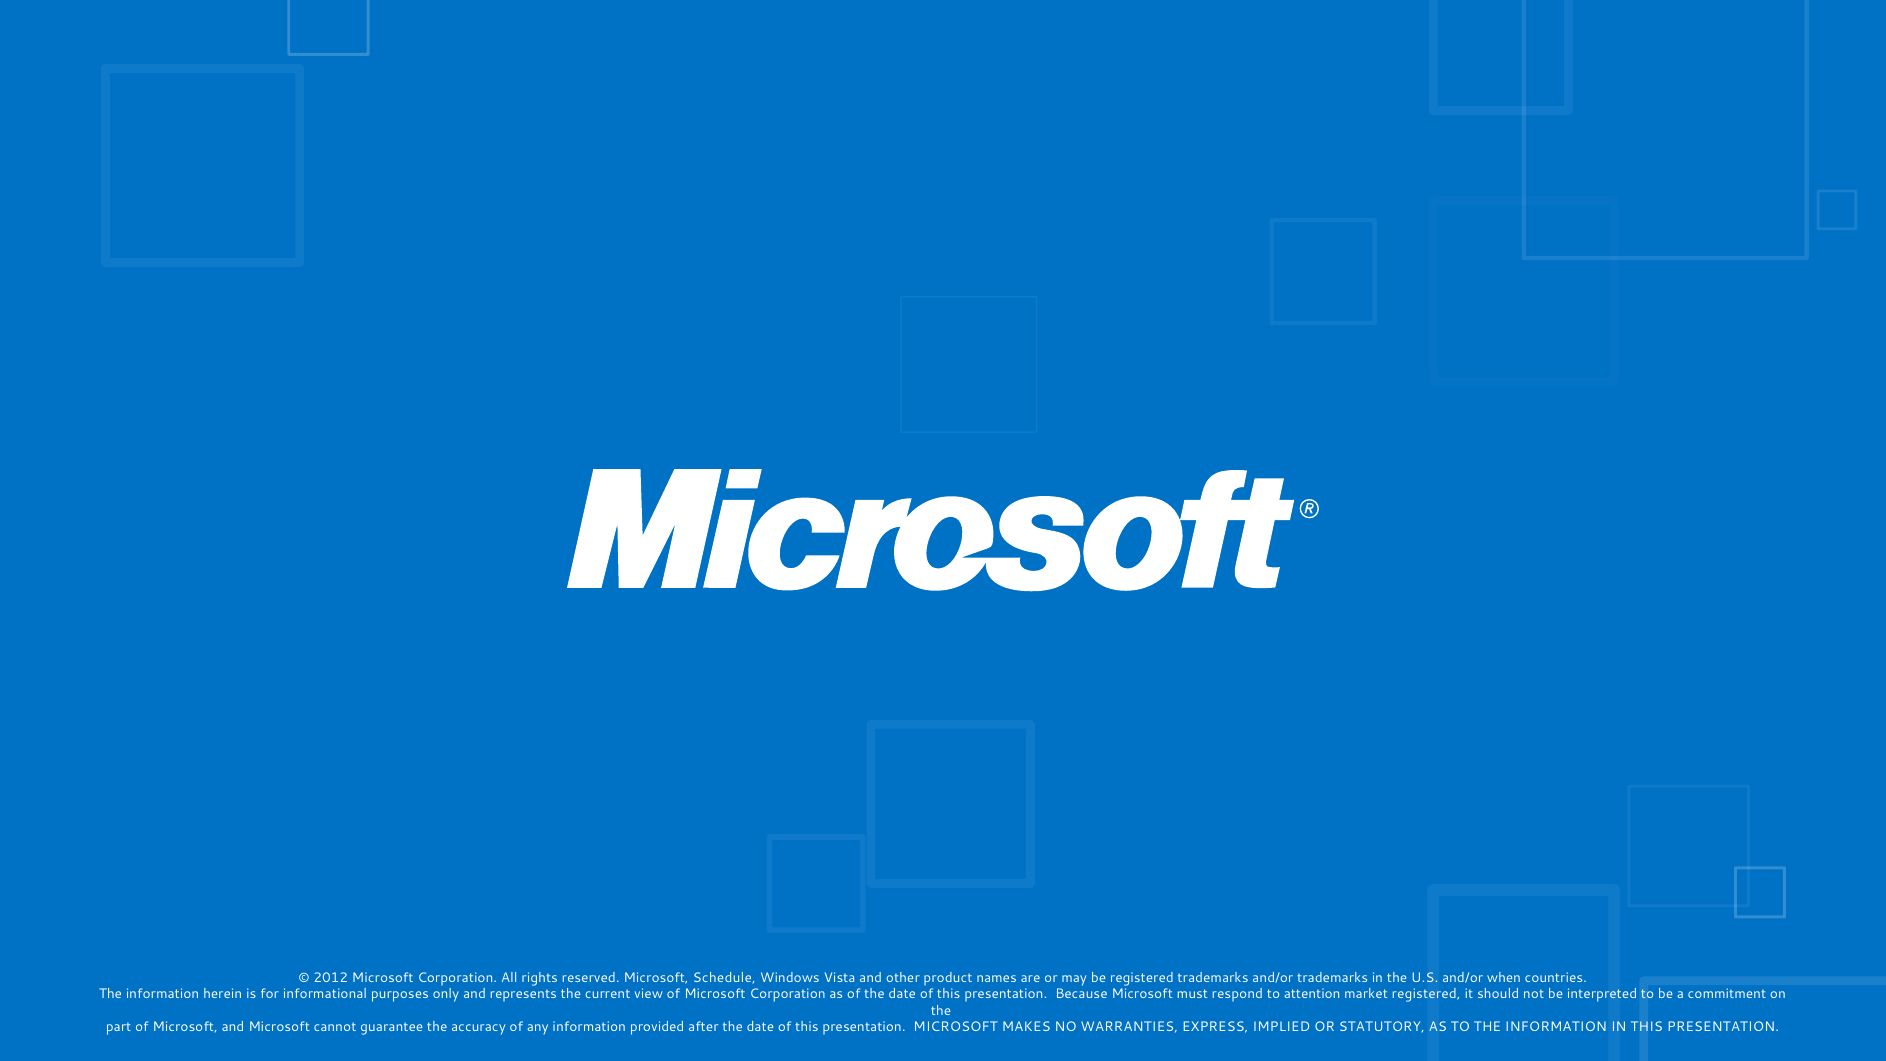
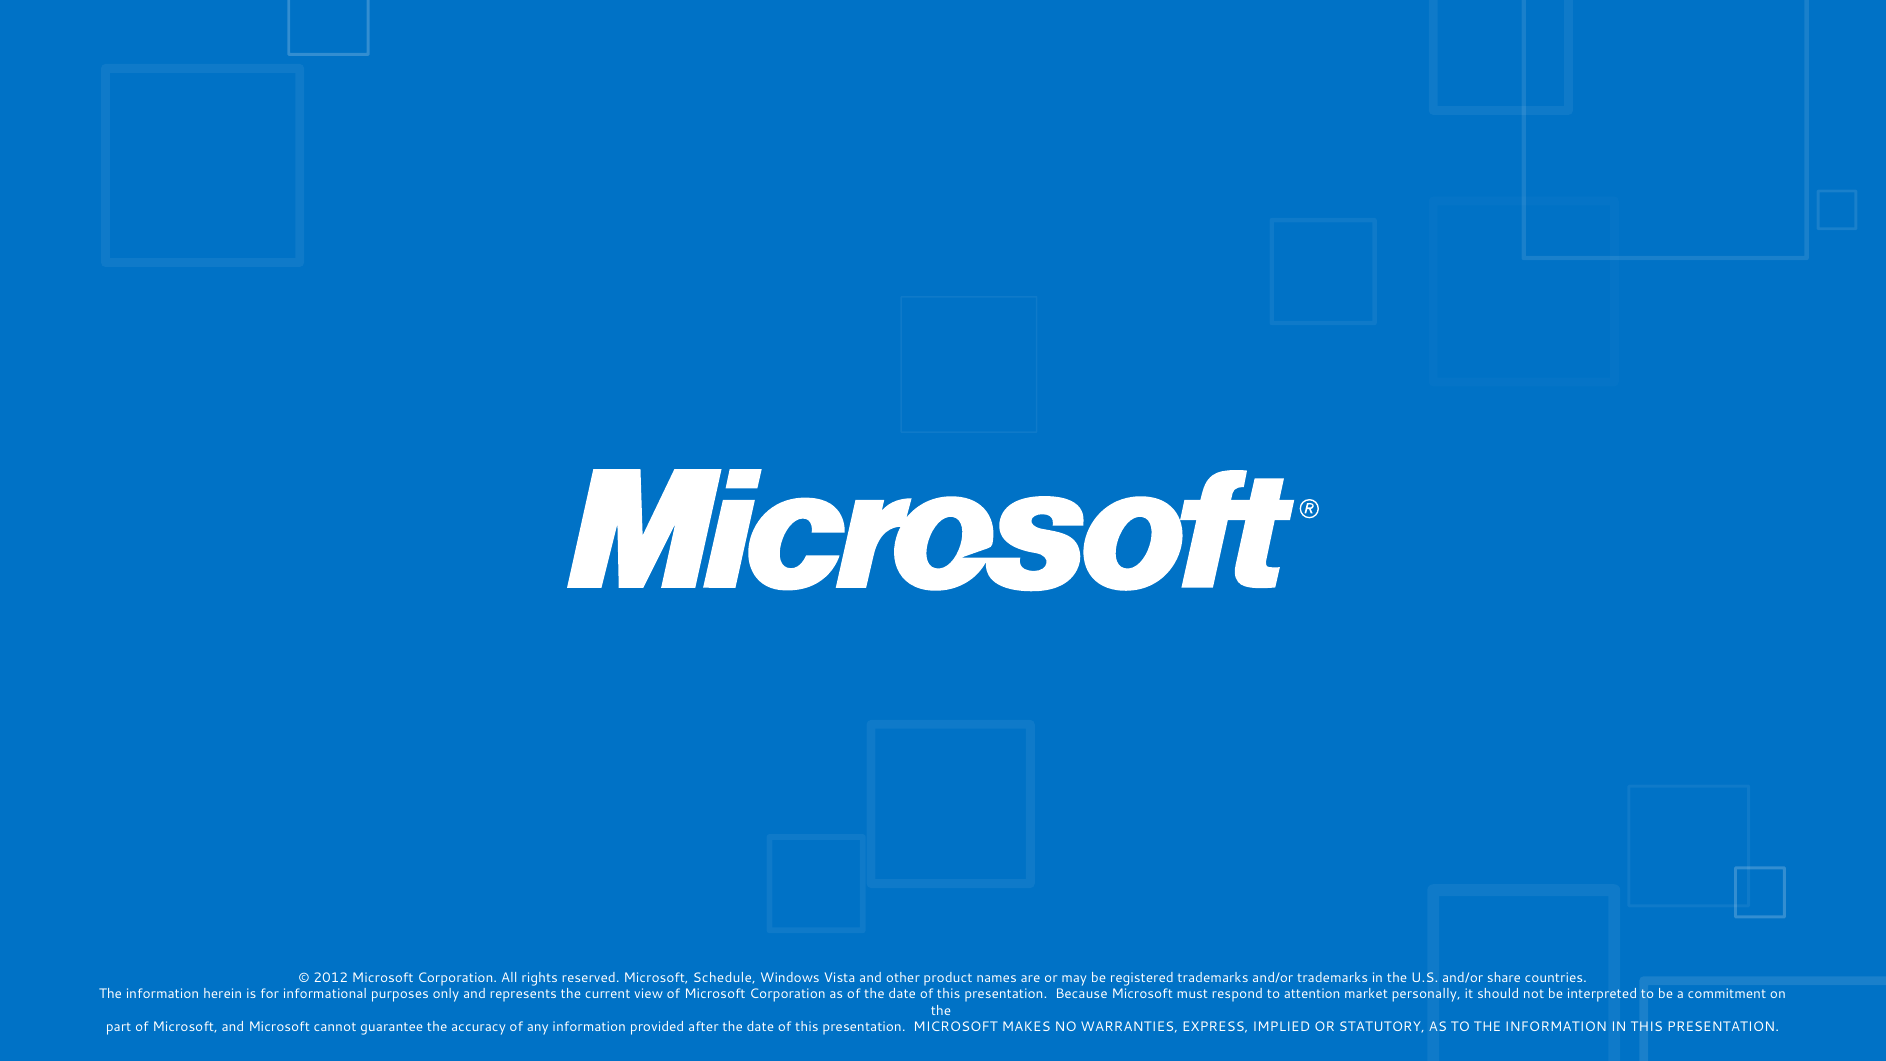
when: when -> share
market registered: registered -> personally
